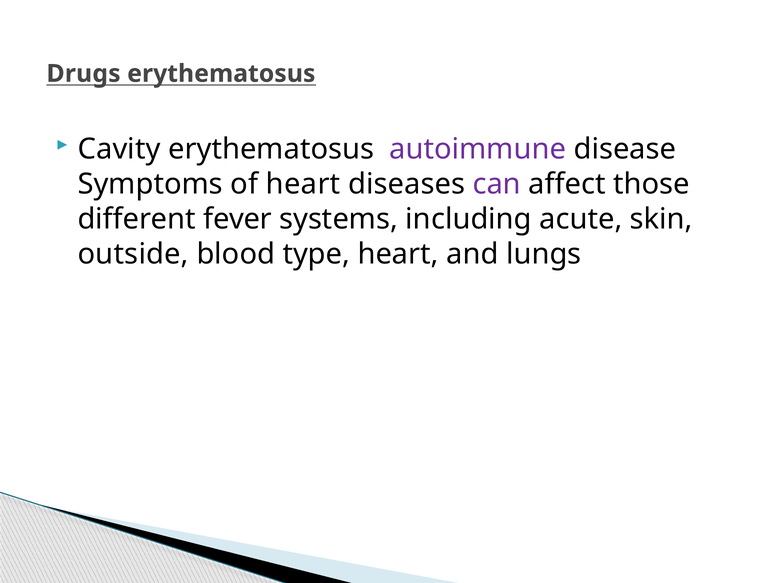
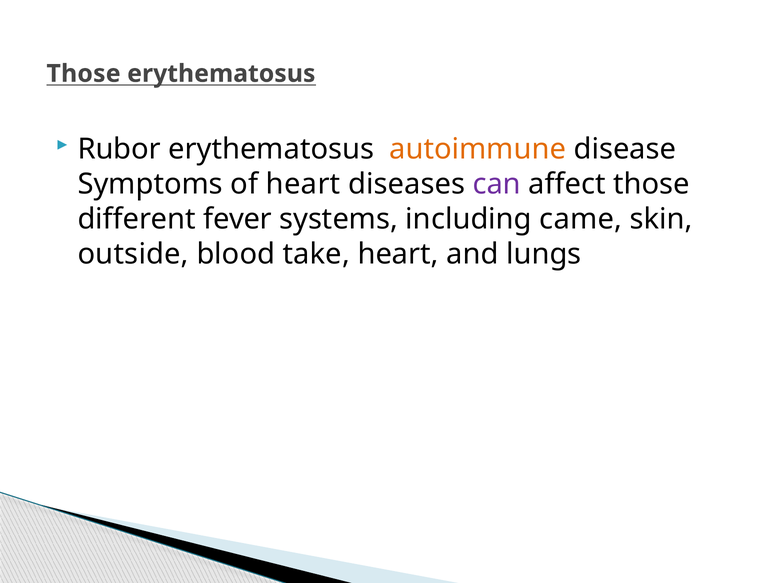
Drugs at (84, 74): Drugs -> Those
Cavity: Cavity -> Rubor
autoimmune colour: purple -> orange
acute: acute -> came
type: type -> take
